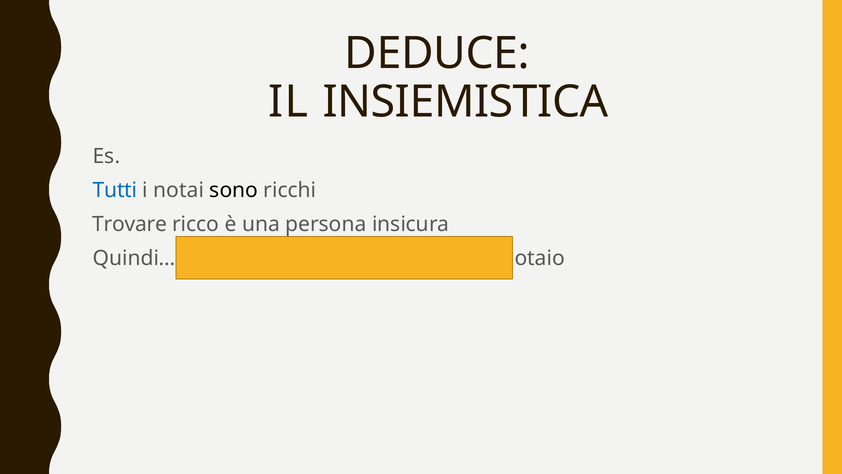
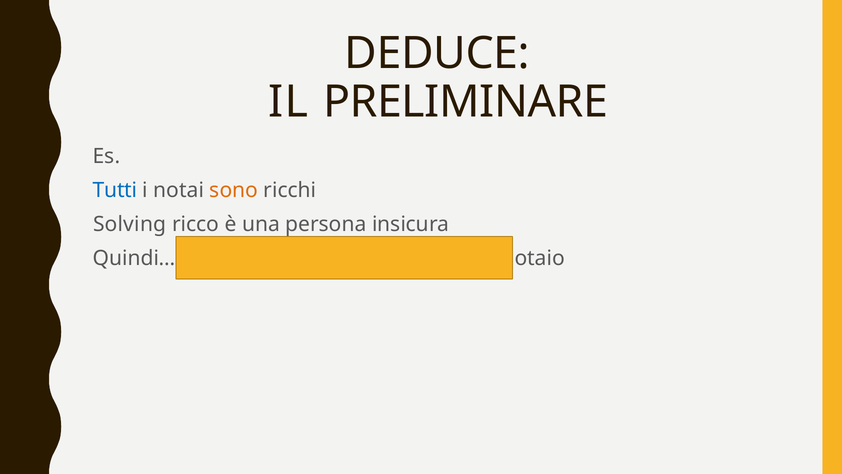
INSIEMISTICA: INSIEMISTICA -> PRELIMINARE
sono colour: black -> orange
Trovare: Trovare -> Solving
